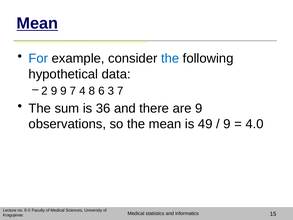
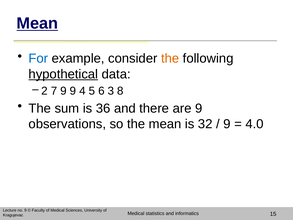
the at (170, 58) colour: blue -> orange
hypothetical underline: none -> present
9 at (54, 91): 9 -> 7
9 7: 7 -> 9
8: 8 -> 5
3 7: 7 -> 8
49: 49 -> 32
